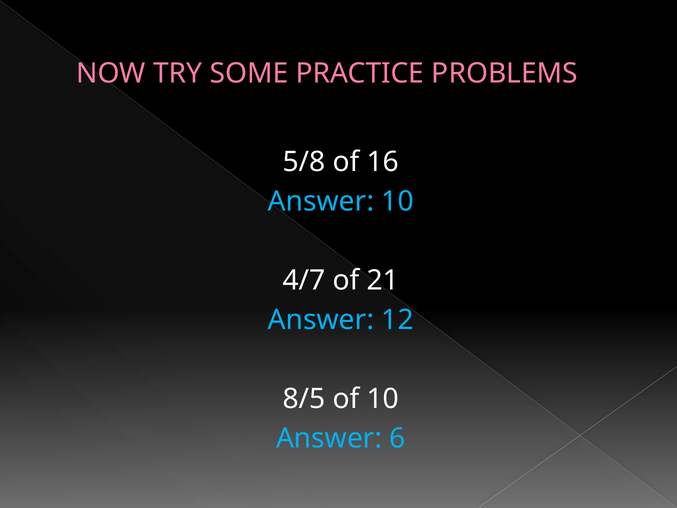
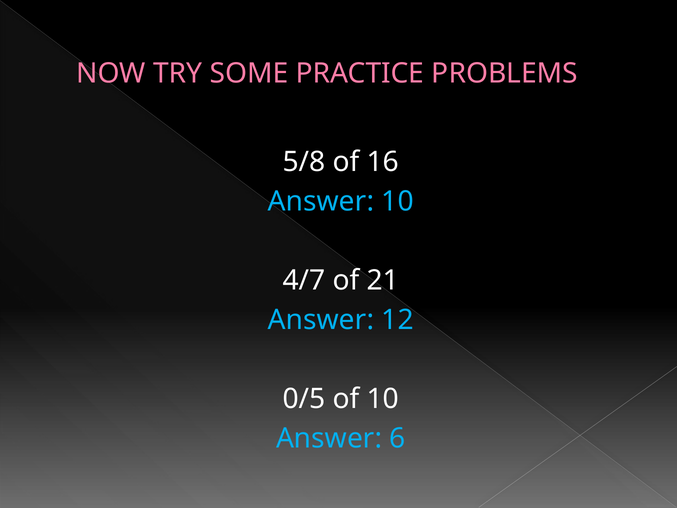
8/5: 8/5 -> 0/5
